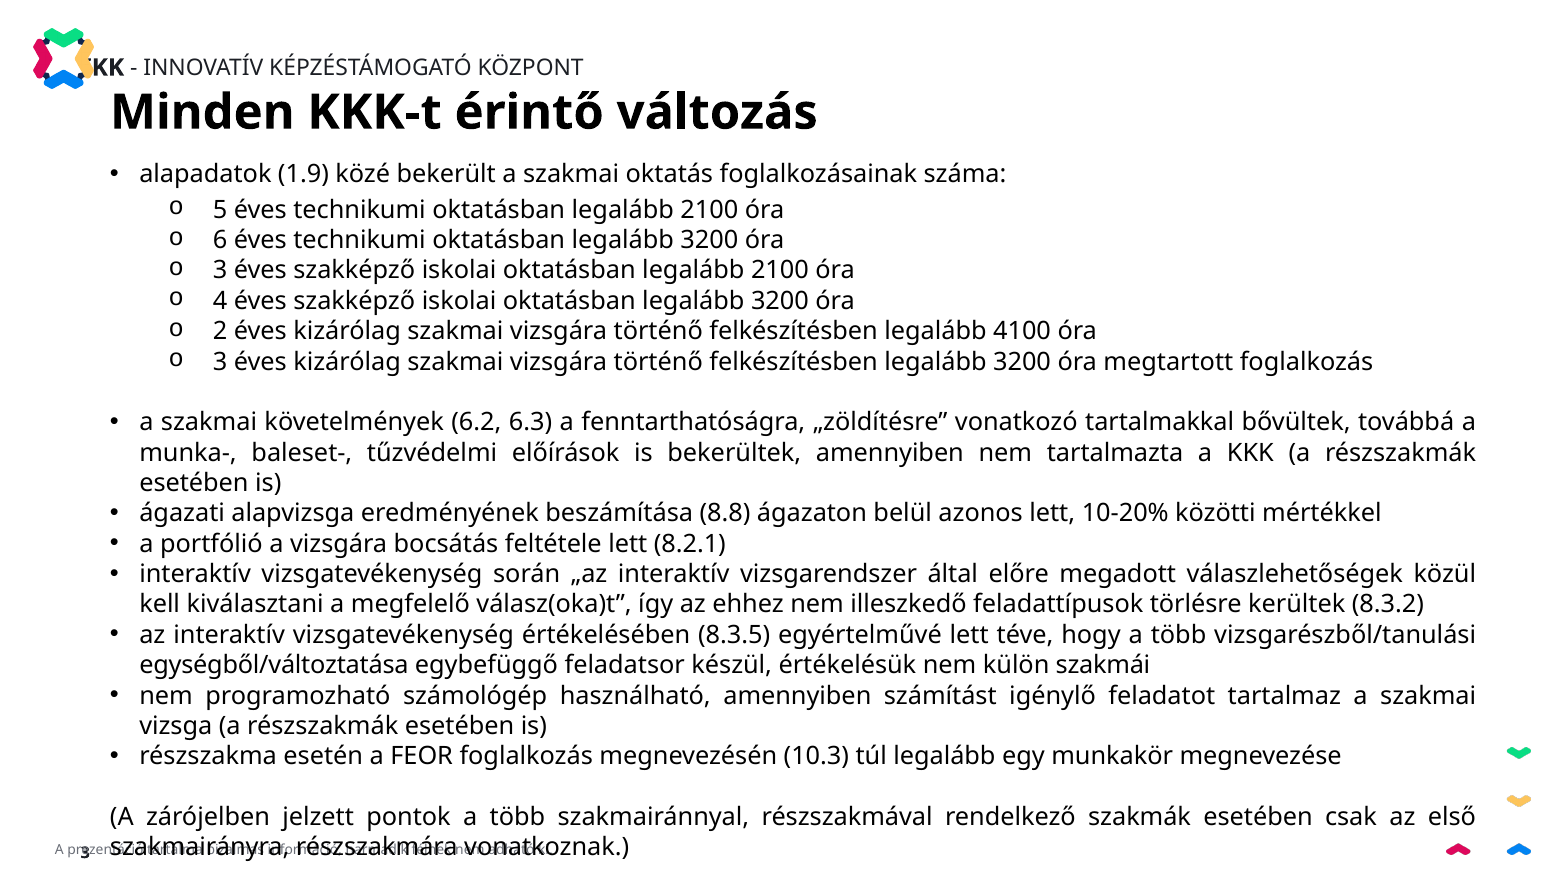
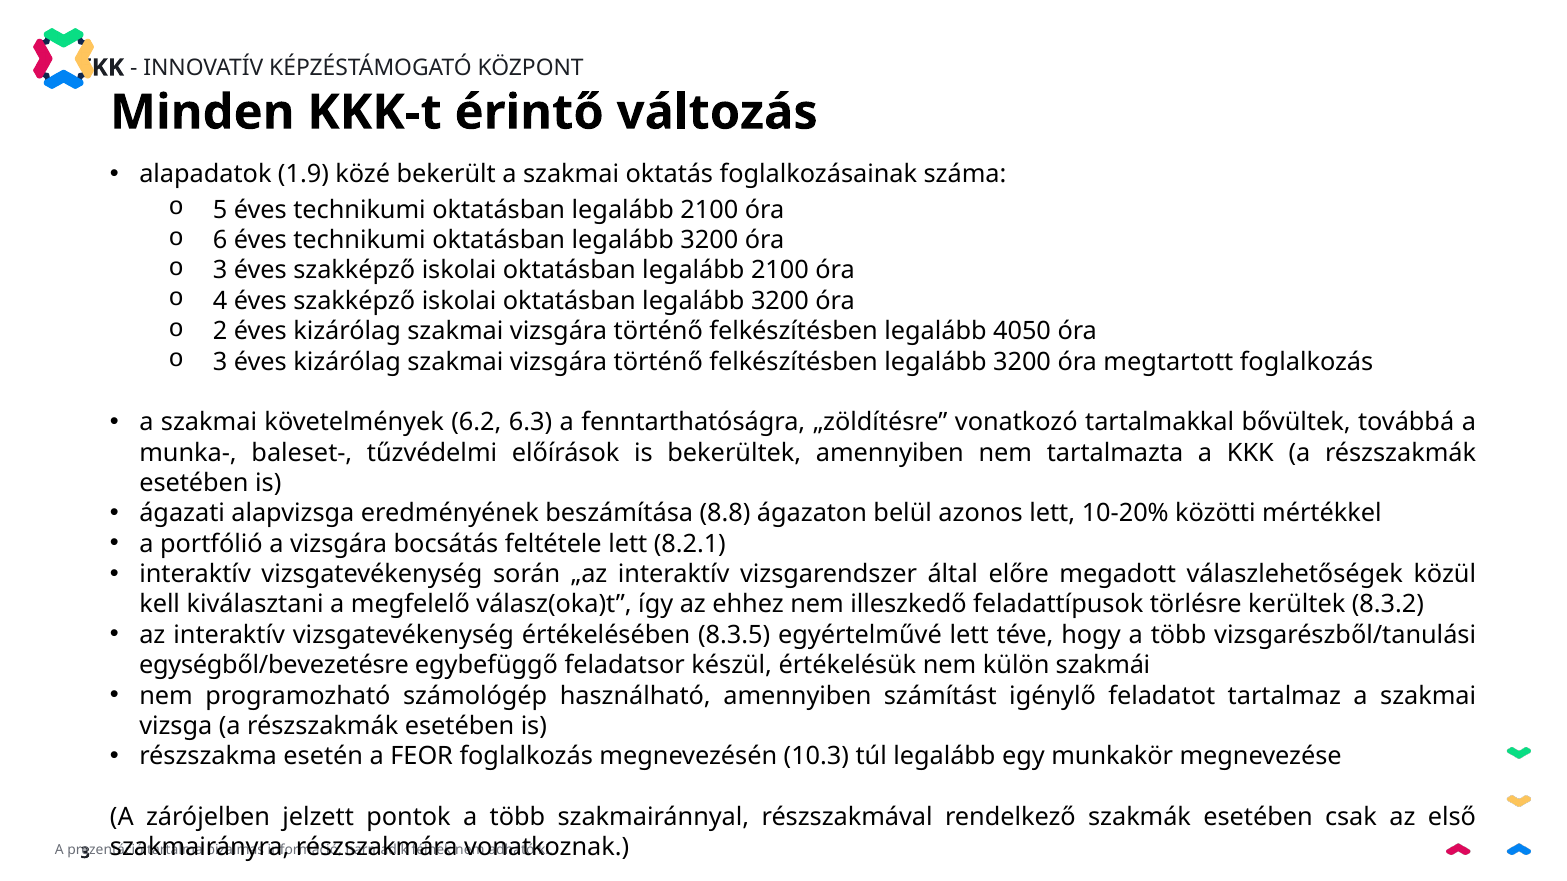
4100: 4100 -> 4050
egységből/változtatása: egységből/változtatása -> egységből/bevezetésre
